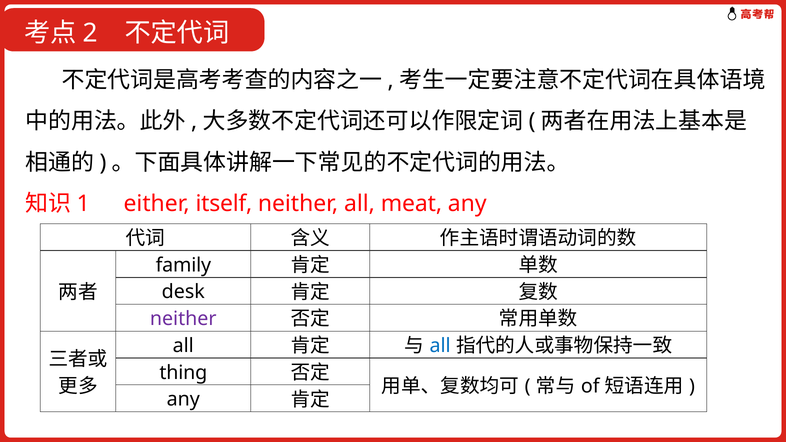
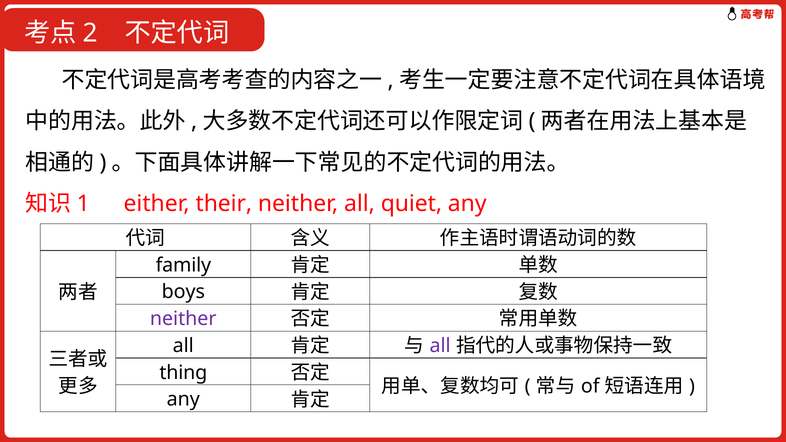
itself: itself -> their
meat: meat -> quiet
desk: desk -> boys
all at (440, 346) colour: blue -> purple
